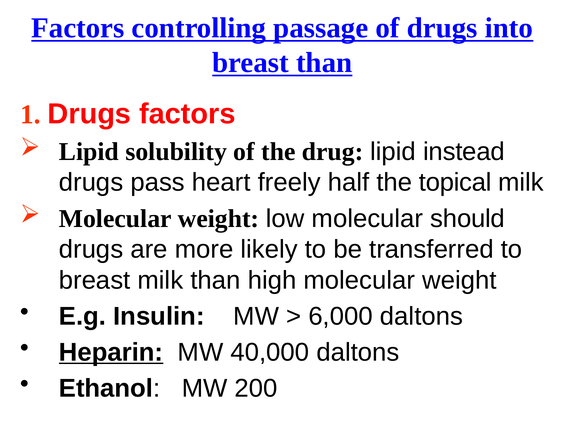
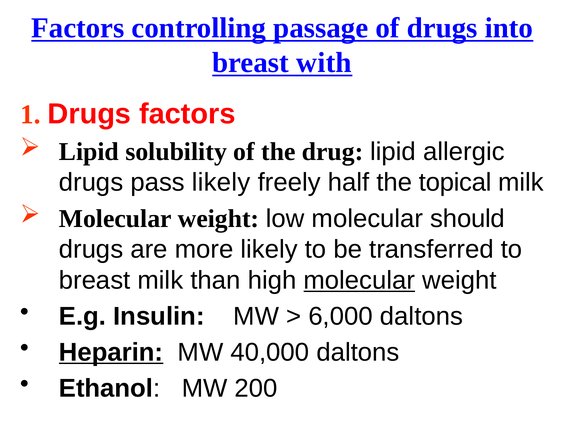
breast than: than -> with
instead: instead -> allergic
pass heart: heart -> likely
molecular at (359, 280) underline: none -> present
